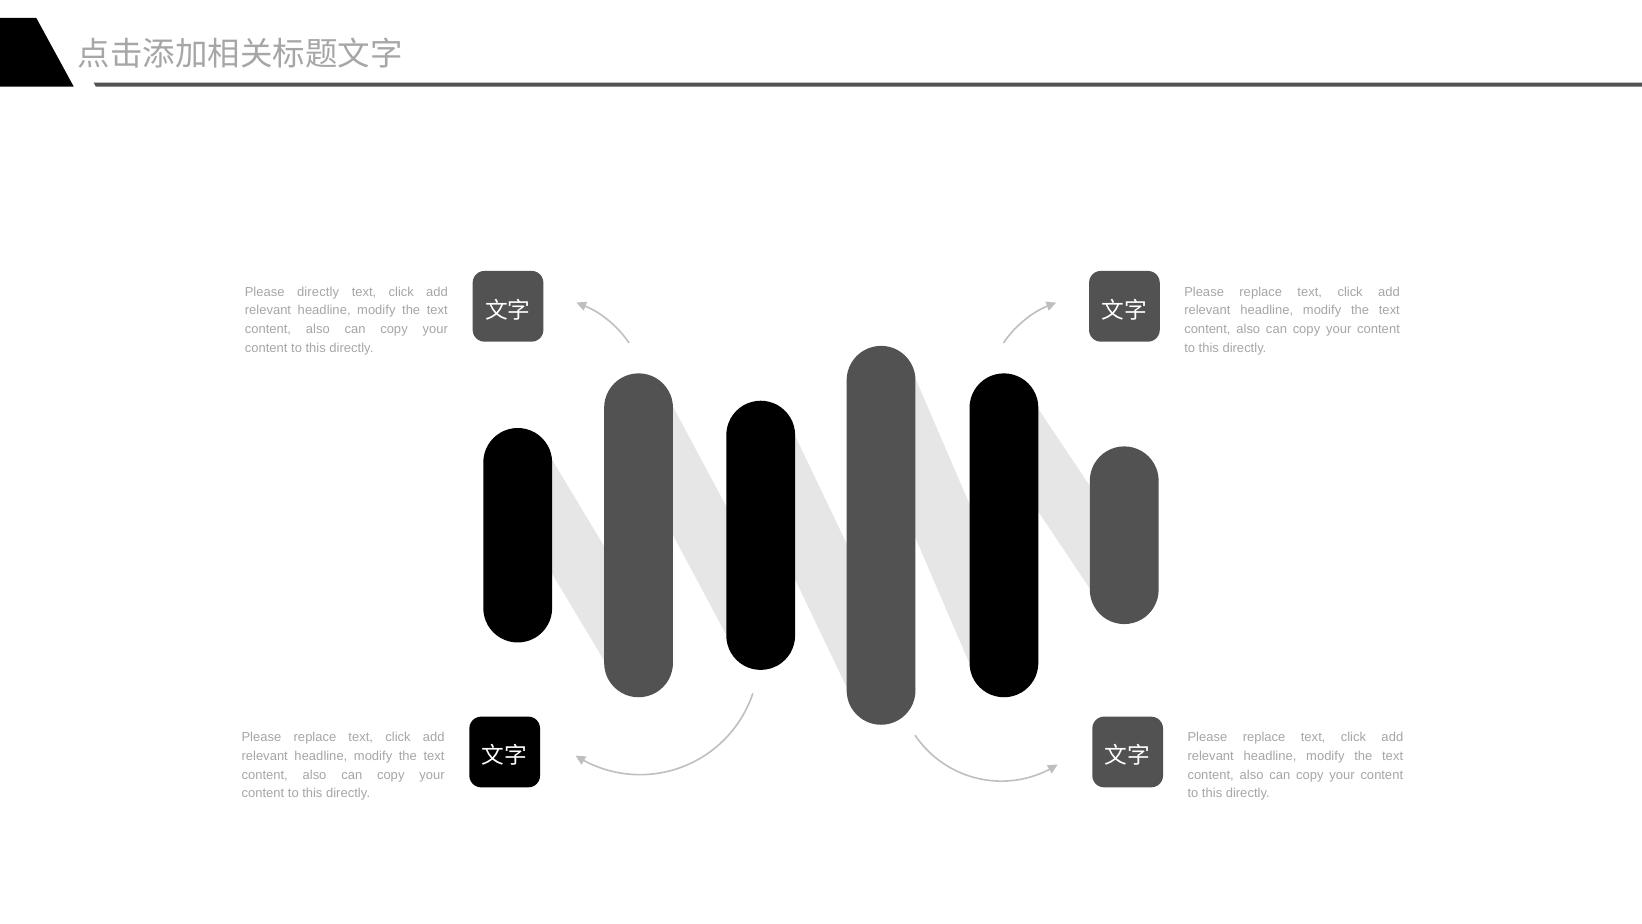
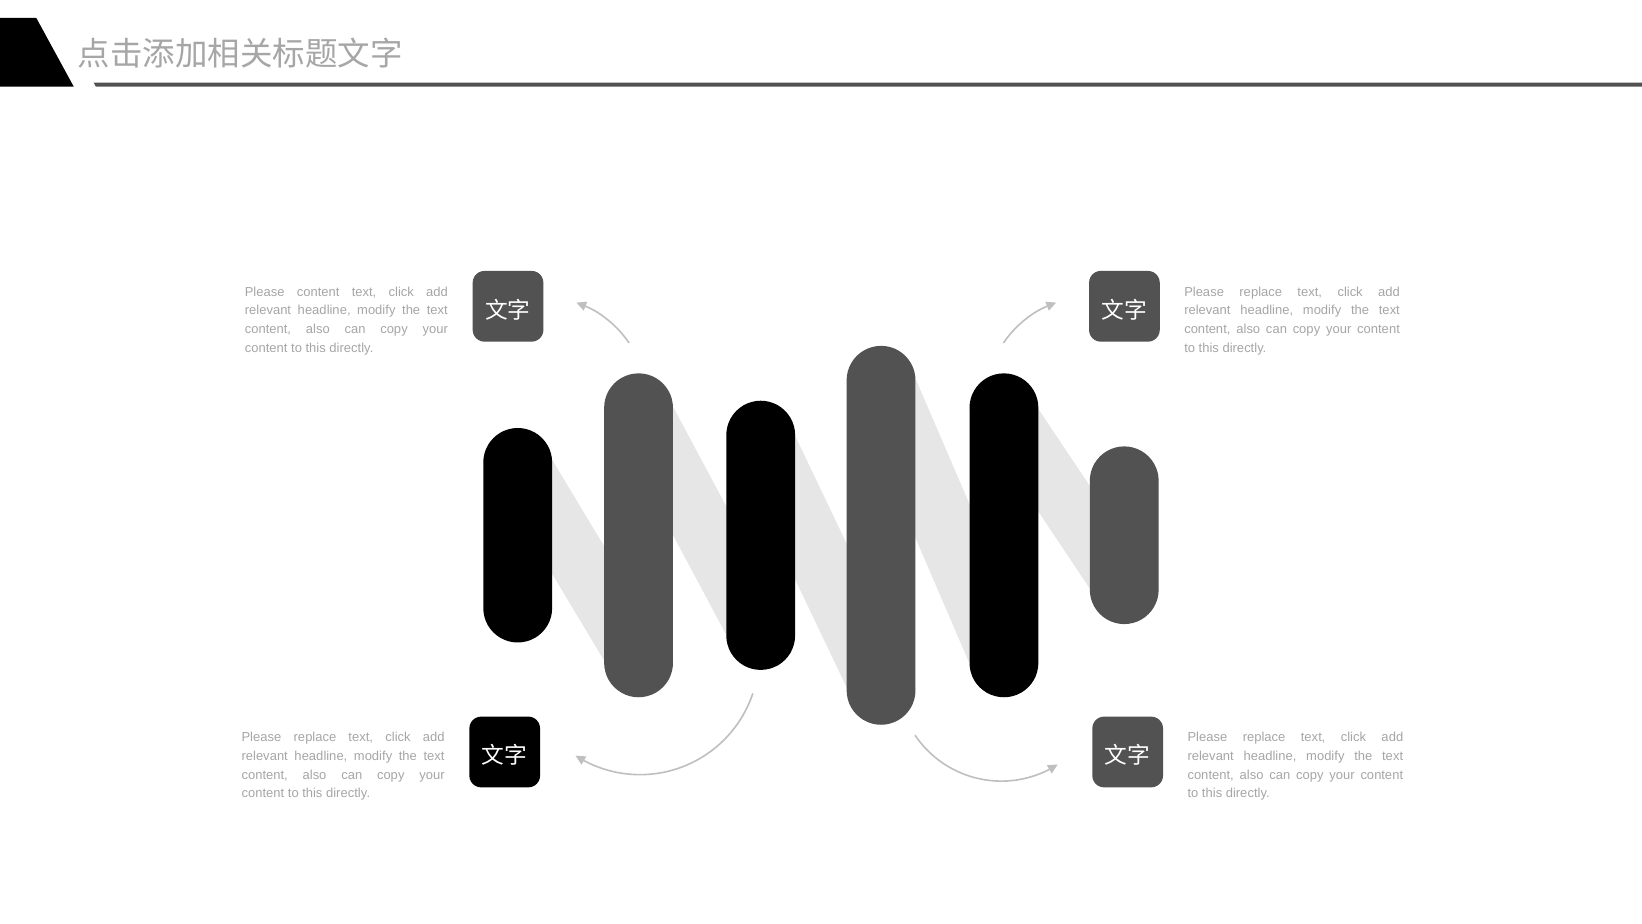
Please directly: directly -> content
